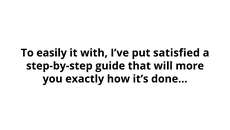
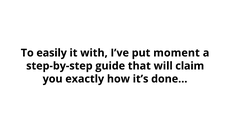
satisfied: satisfied -> moment
more: more -> claim
